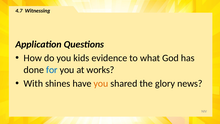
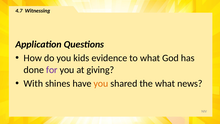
for colour: blue -> purple
works: works -> giving
the glory: glory -> what
